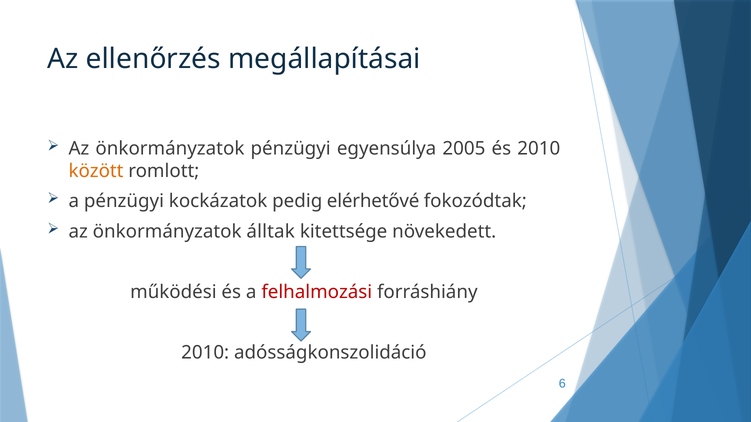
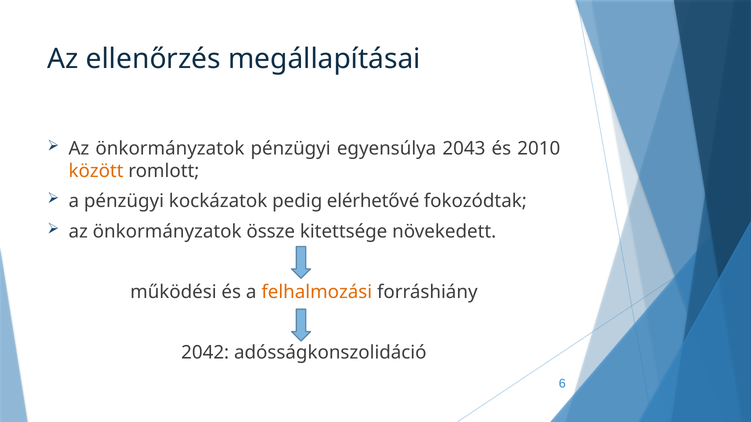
2005: 2005 -> 2043
álltak: álltak -> össze
felhalmozási colour: red -> orange
2010 at (205, 353): 2010 -> 2042
